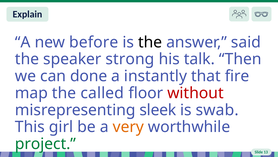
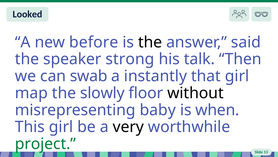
Explain: Explain -> Looked
done: done -> swab
that fire: fire -> girl
called: called -> slowly
without colour: red -> black
sleek: sleek -> baby
swab: swab -> when
very colour: orange -> black
